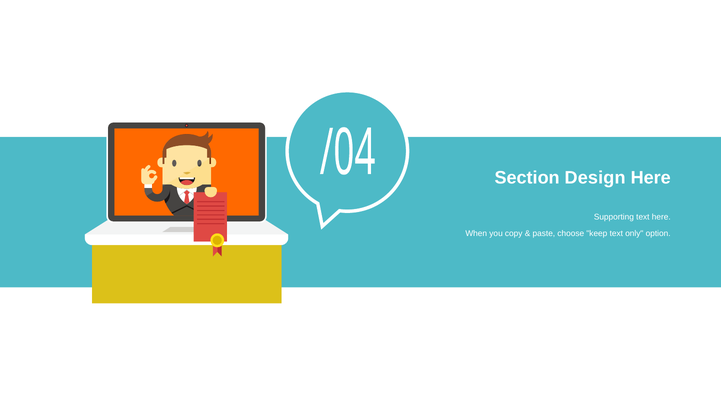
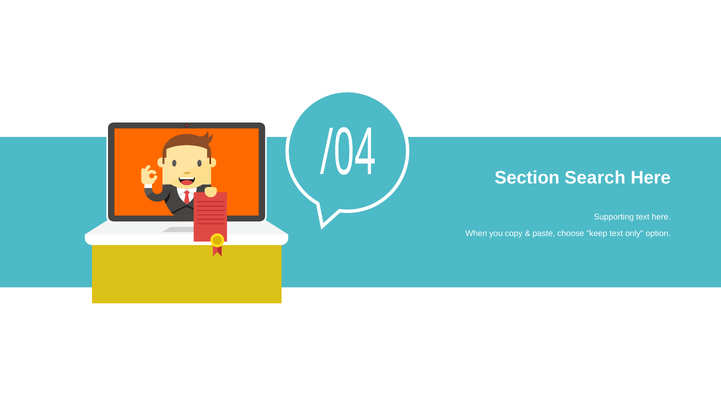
Design: Design -> Search
